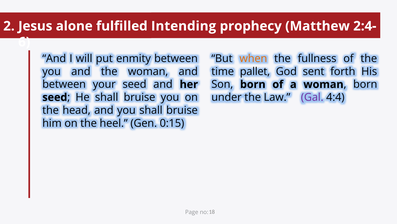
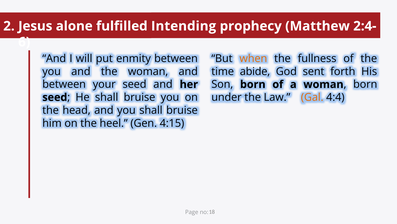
pallet: pallet -> abide
Gal colour: purple -> orange
0:15: 0:15 -> 4:15
